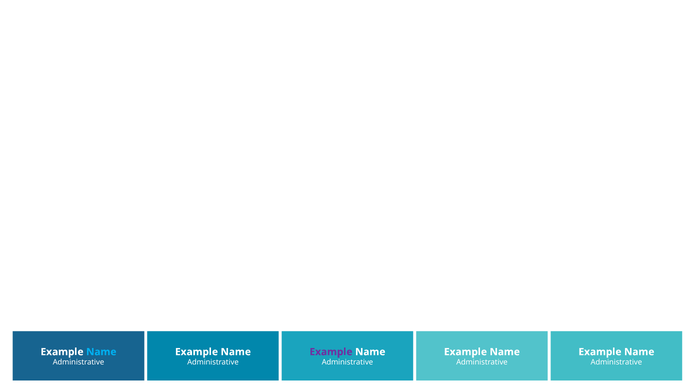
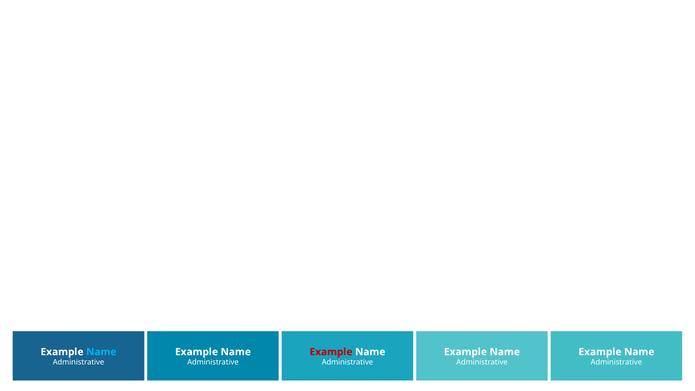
Example at (331, 352) colour: purple -> red
